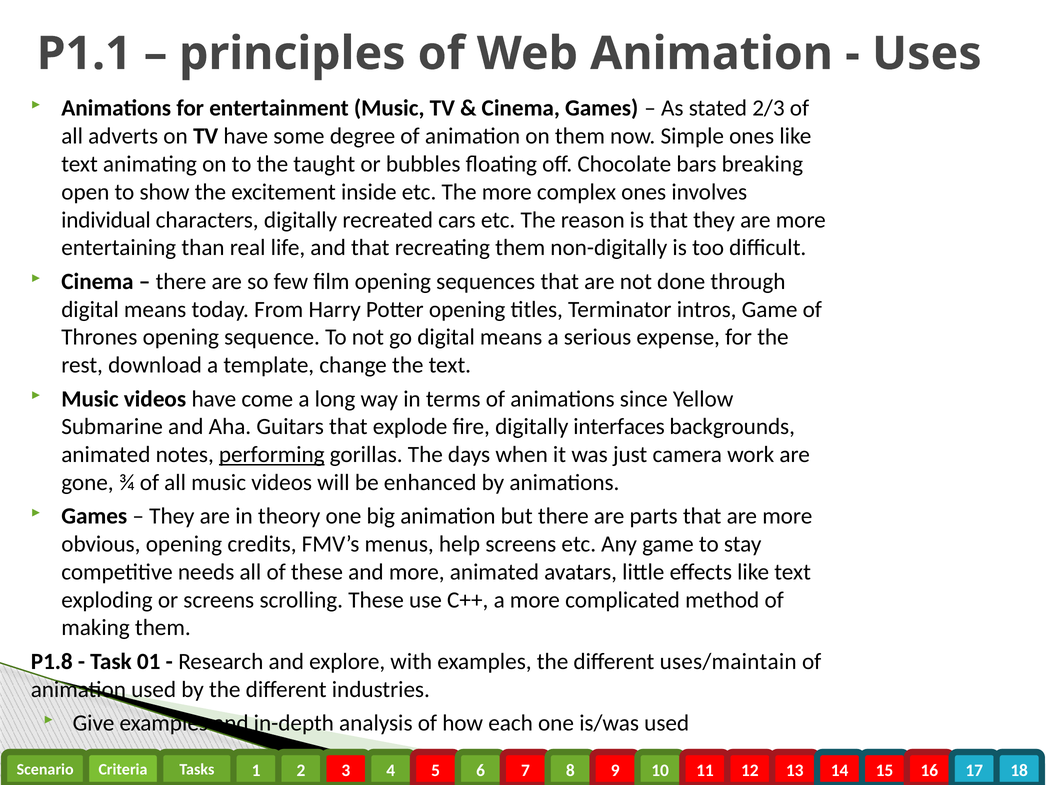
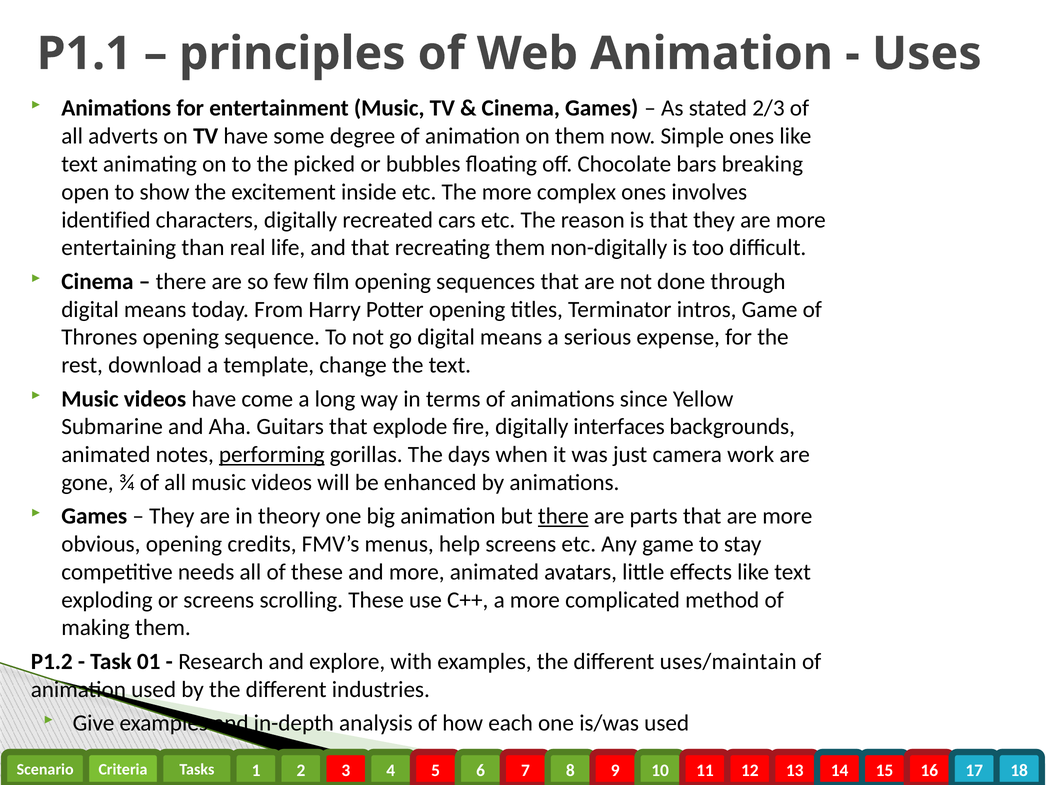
taught: taught -> picked
individual: individual -> identified
there at (563, 516) underline: none -> present
P1.8: P1.8 -> P1.2
